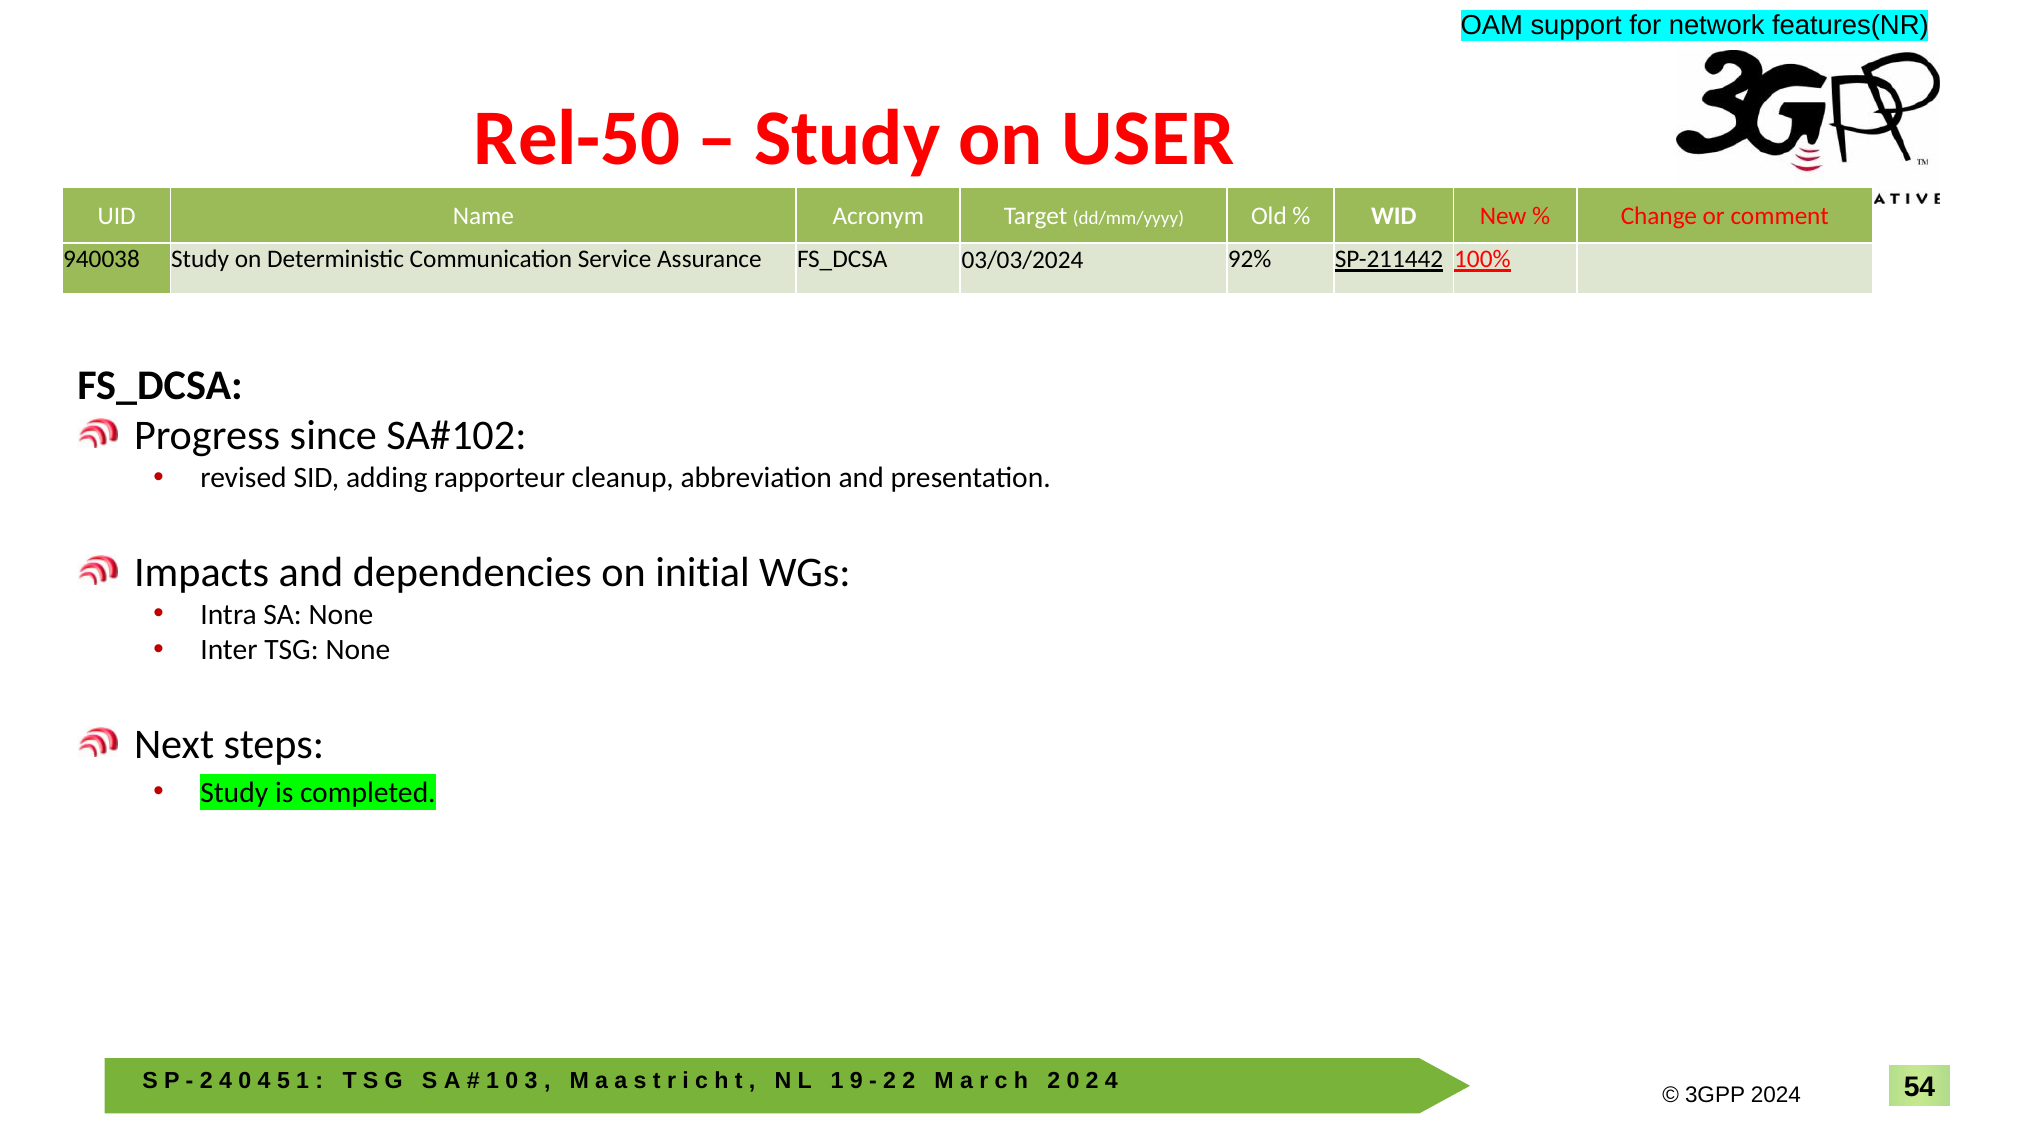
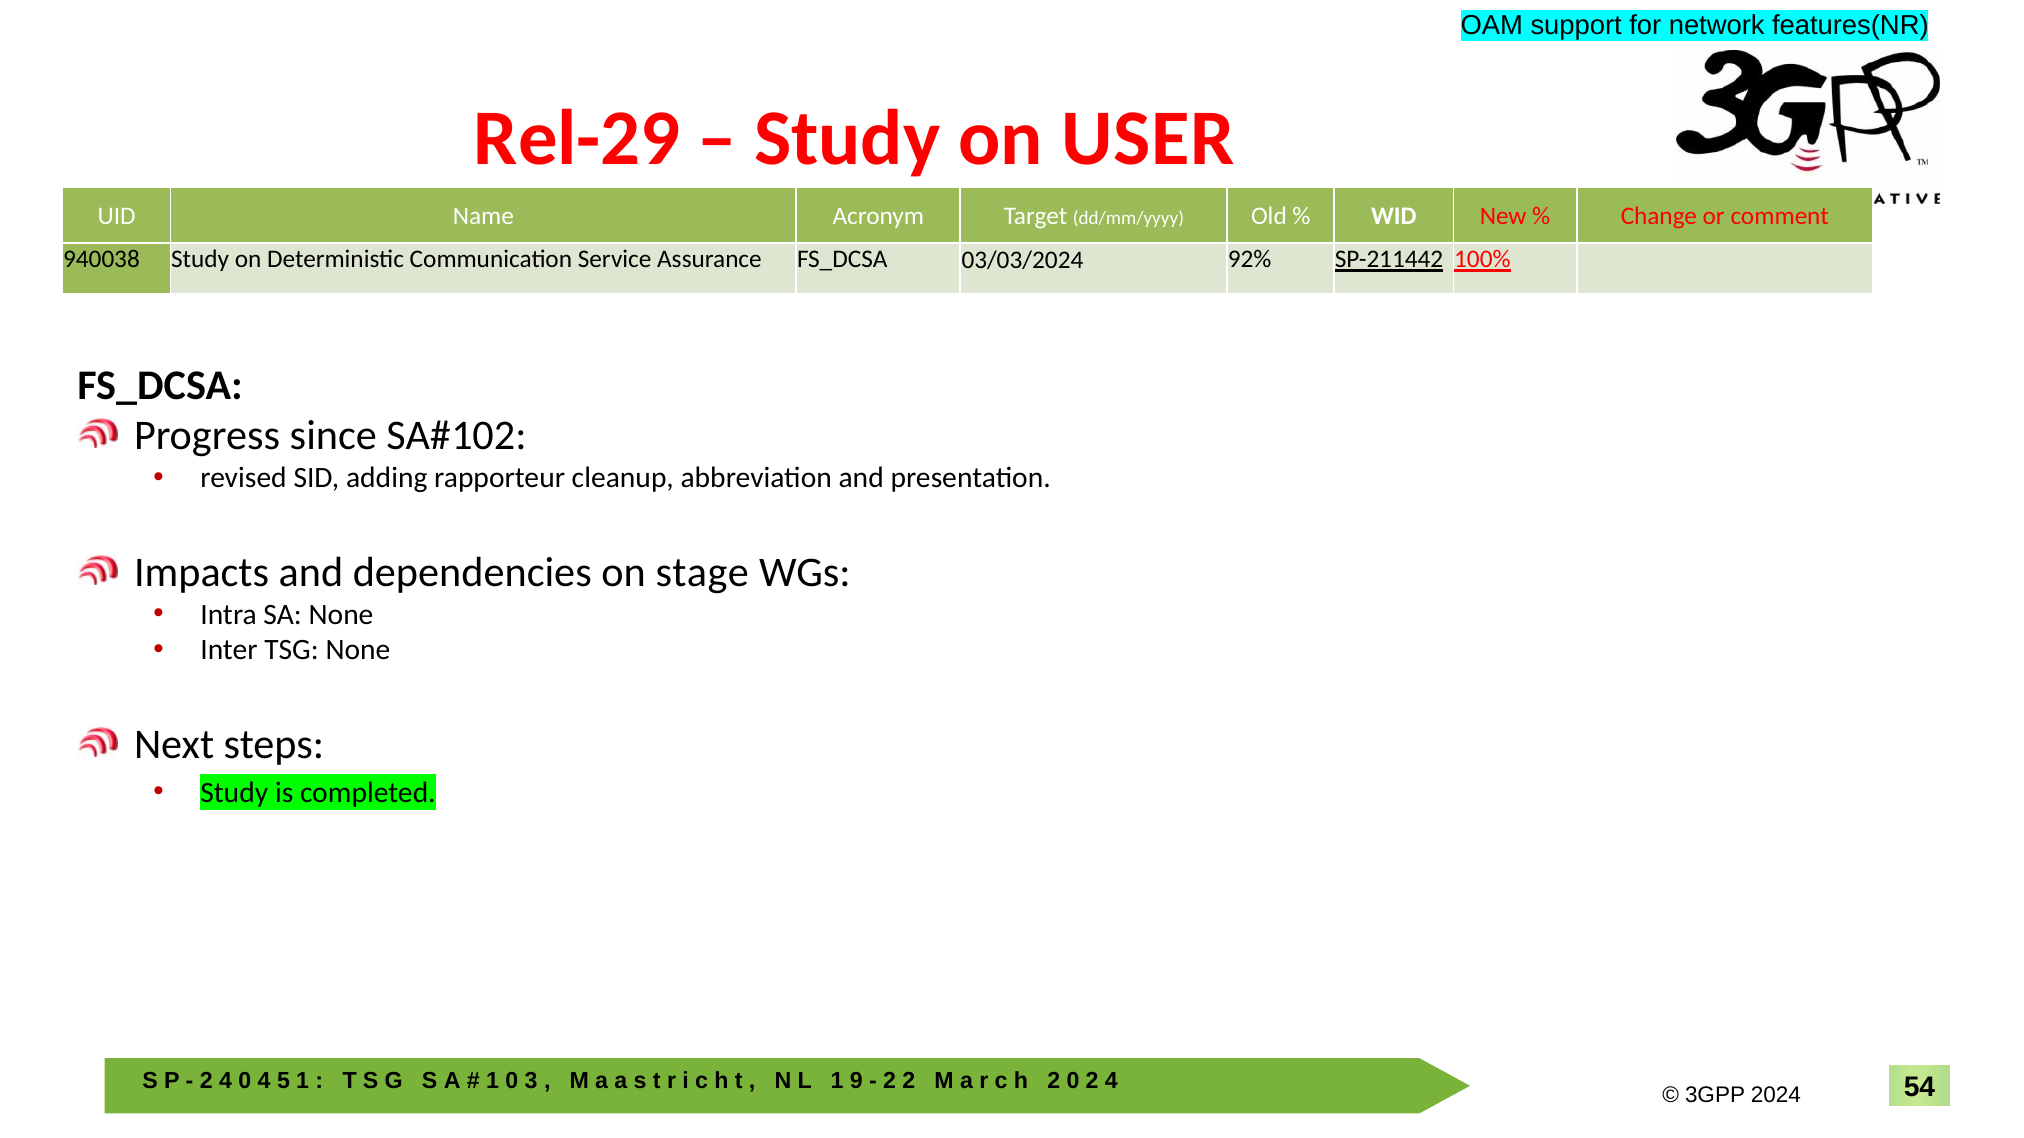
Rel-50: Rel-50 -> Rel-29
initial: initial -> stage
